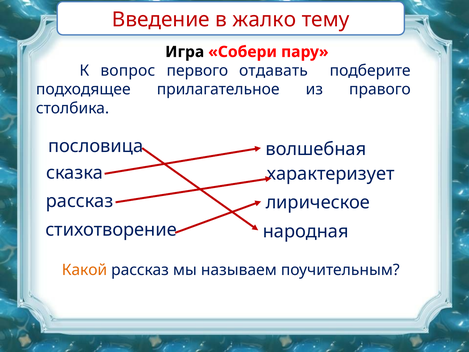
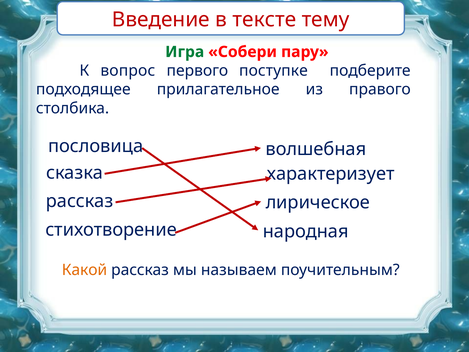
жалко: жалко -> тексте
Игра colour: black -> green
отдавать: отдавать -> поступке
